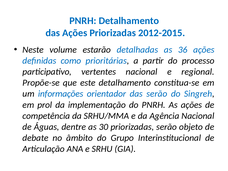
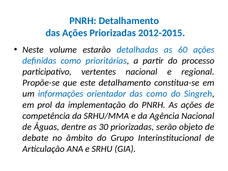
36: 36 -> 60
das serão: serão -> como
